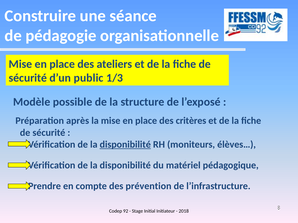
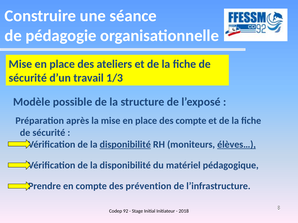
public: public -> travail
des critères: critères -> compte
élèves… underline: none -> present
